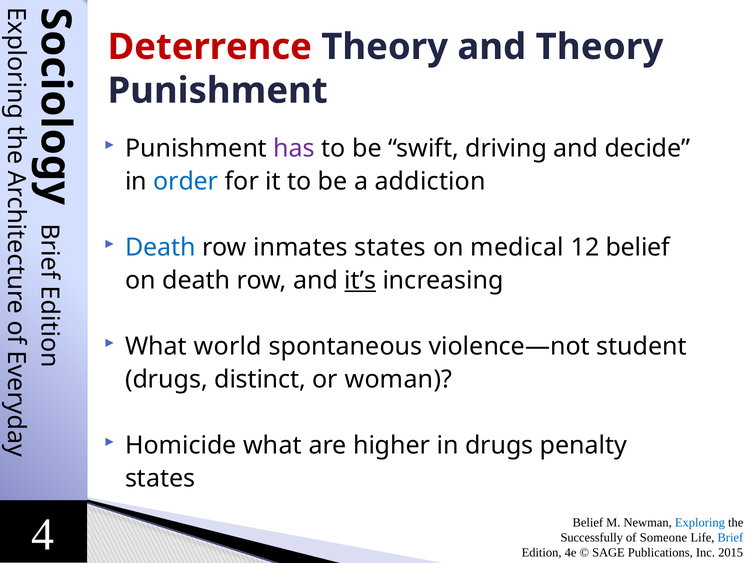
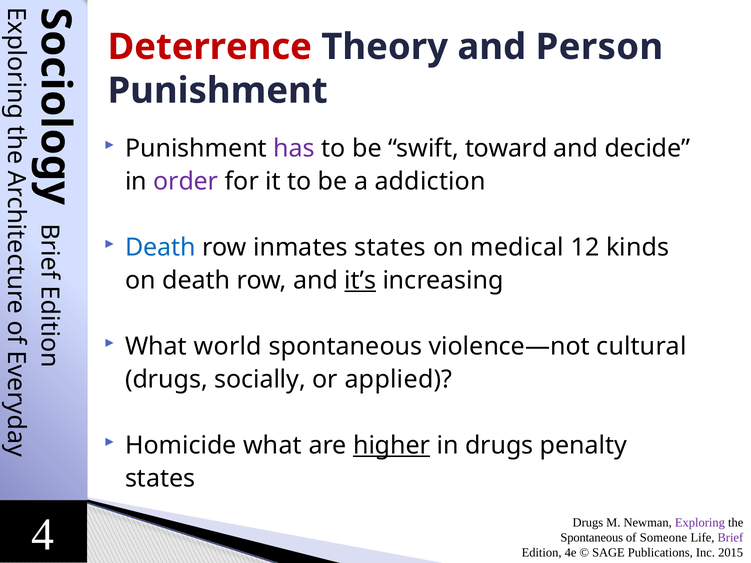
and Theory: Theory -> Person
driving: driving -> toward
order colour: blue -> purple
12 belief: belief -> kinds
student: student -> cultural
distinct: distinct -> socially
woman: woman -> applied
higher underline: none -> present
Belief at (588, 523): Belief -> Drugs
Exploring colour: blue -> purple
Successfully at (592, 538): Successfully -> Spontaneous
Brief colour: blue -> purple
